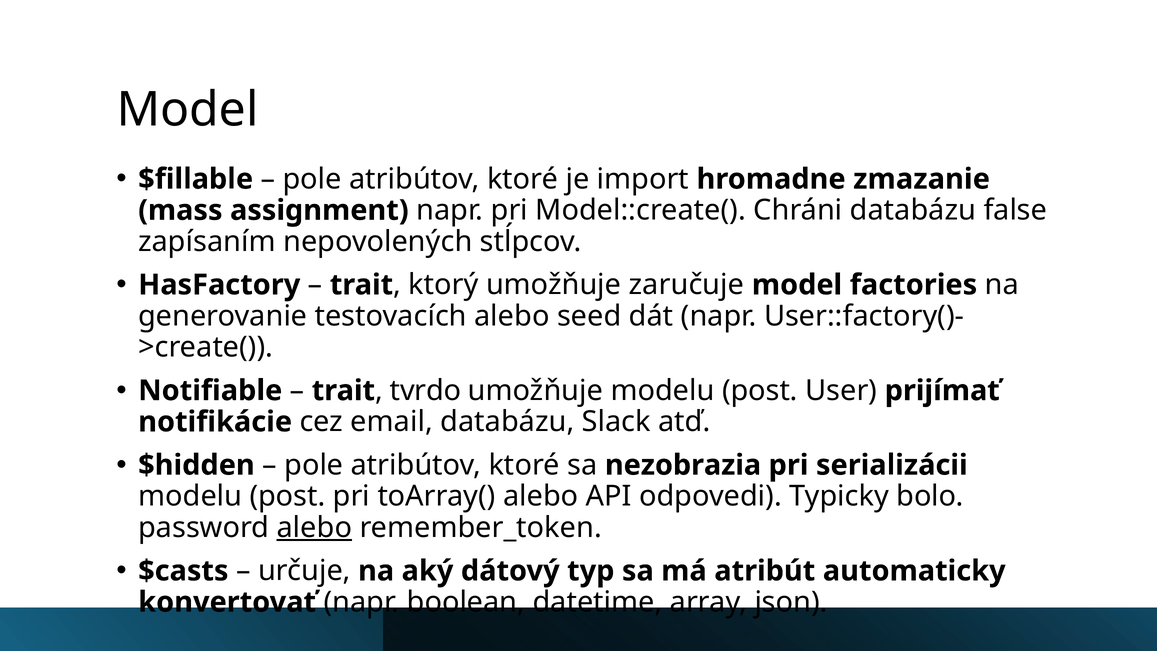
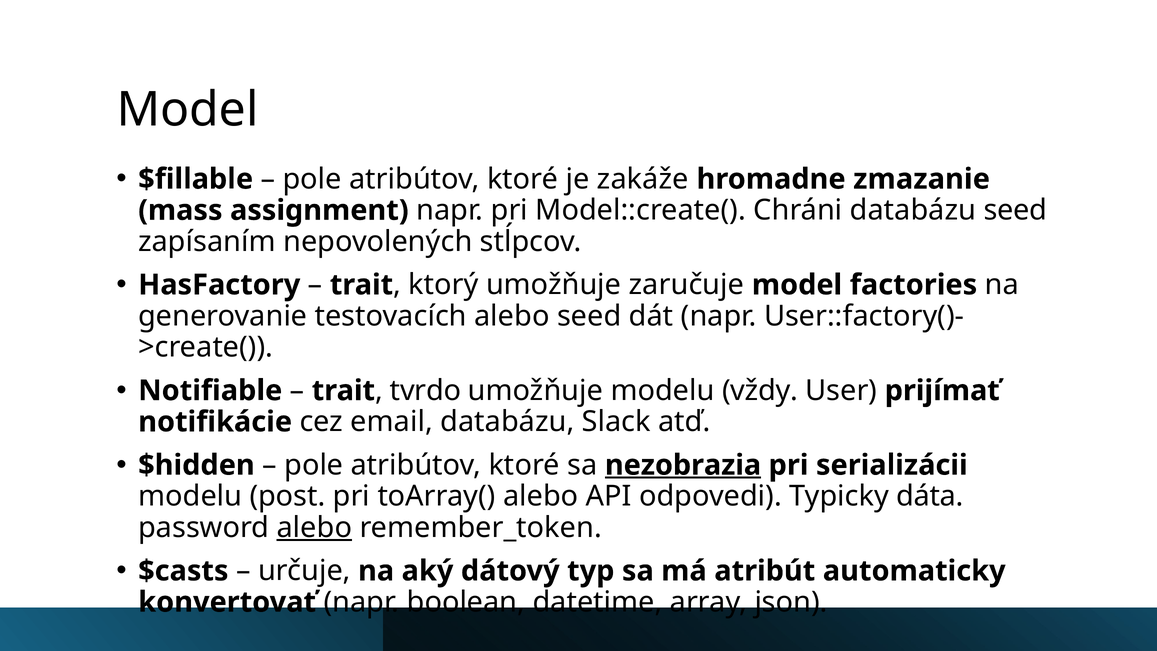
import: import -> zakáže
databázu false: false -> seed
umožňuje modelu post: post -> vždy
nezobrazia underline: none -> present
bolo: bolo -> dáta
